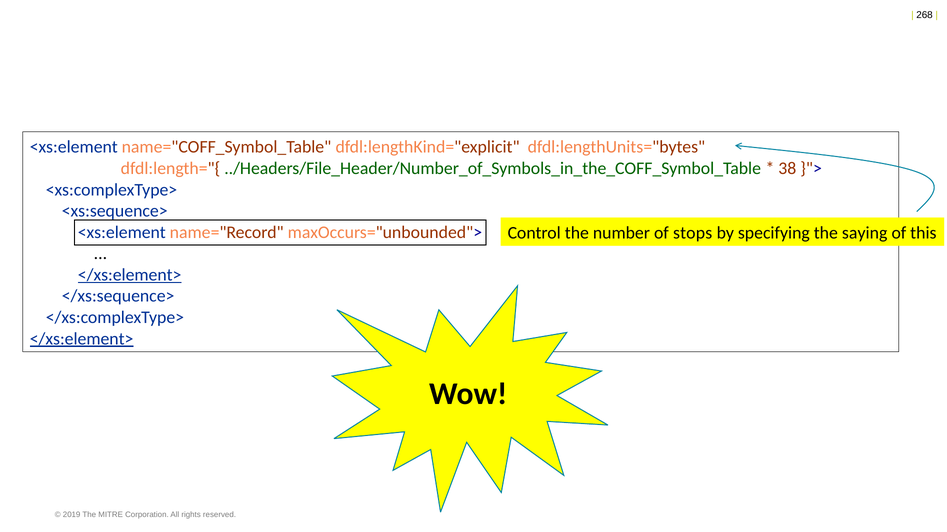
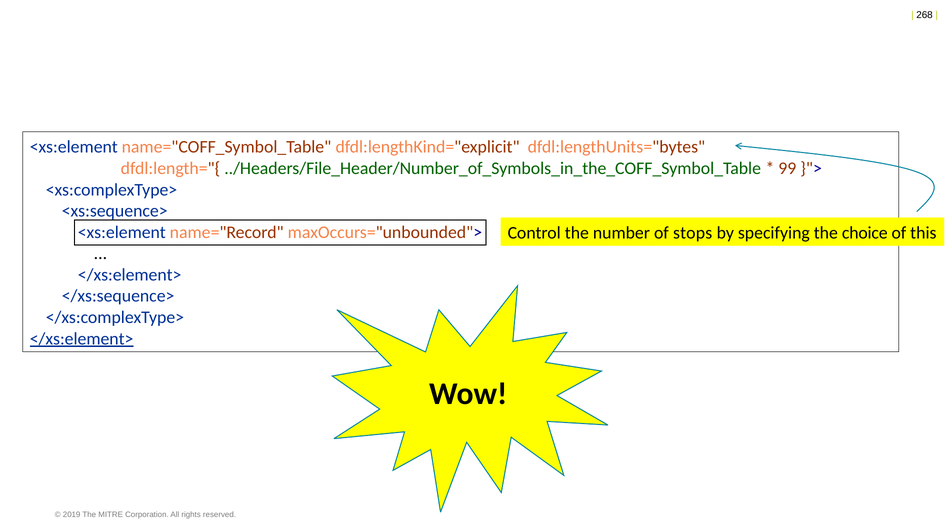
38: 38 -> 99
saying: saying -> choice
</xs:element> at (130, 275) underline: present -> none
